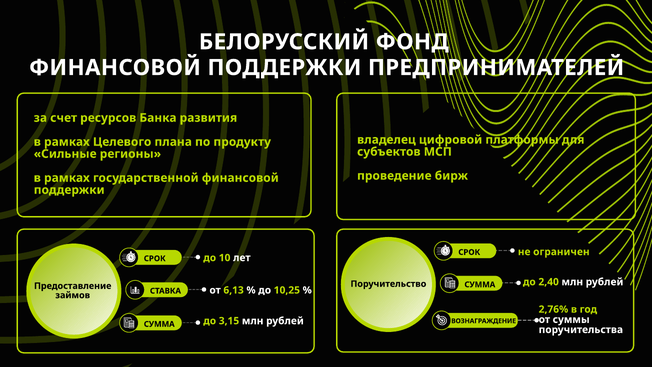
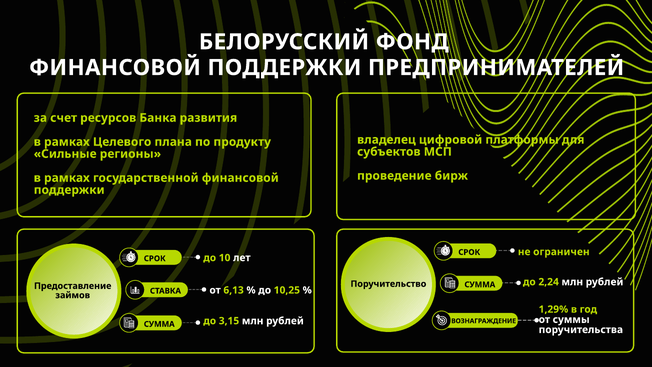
2,40: 2,40 -> 2,24
2,76%: 2,76% -> 1,29%
